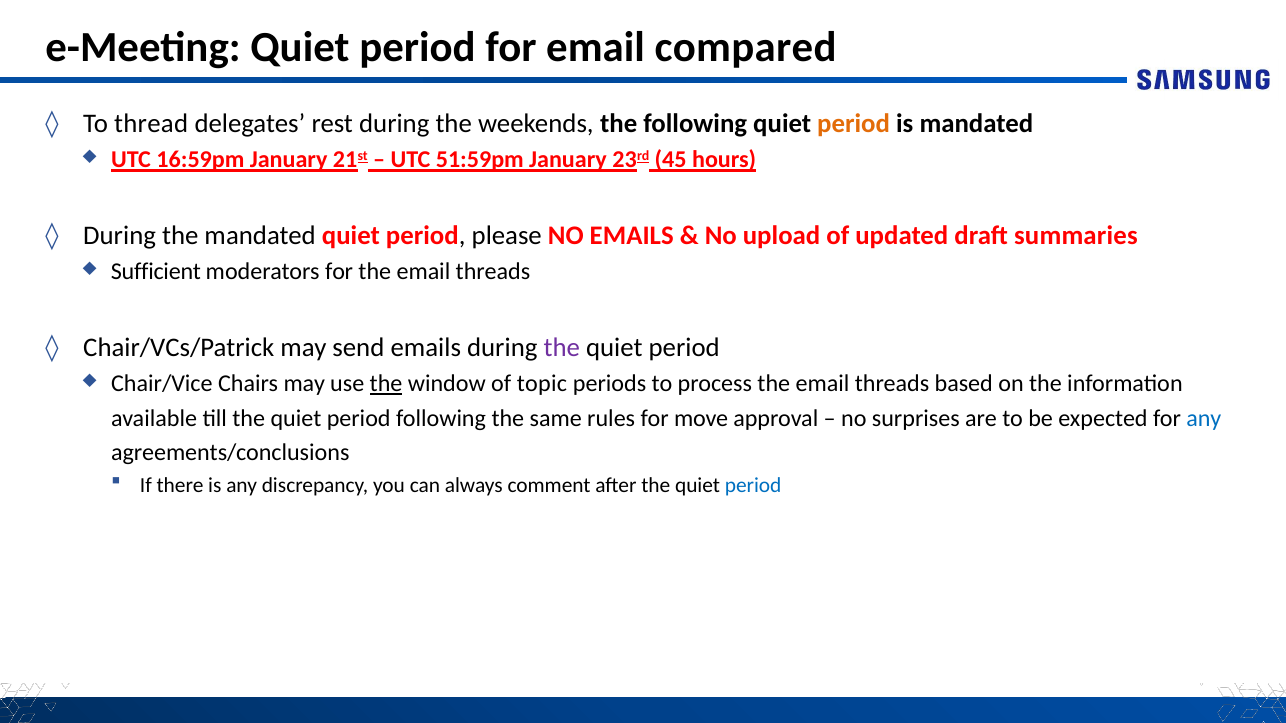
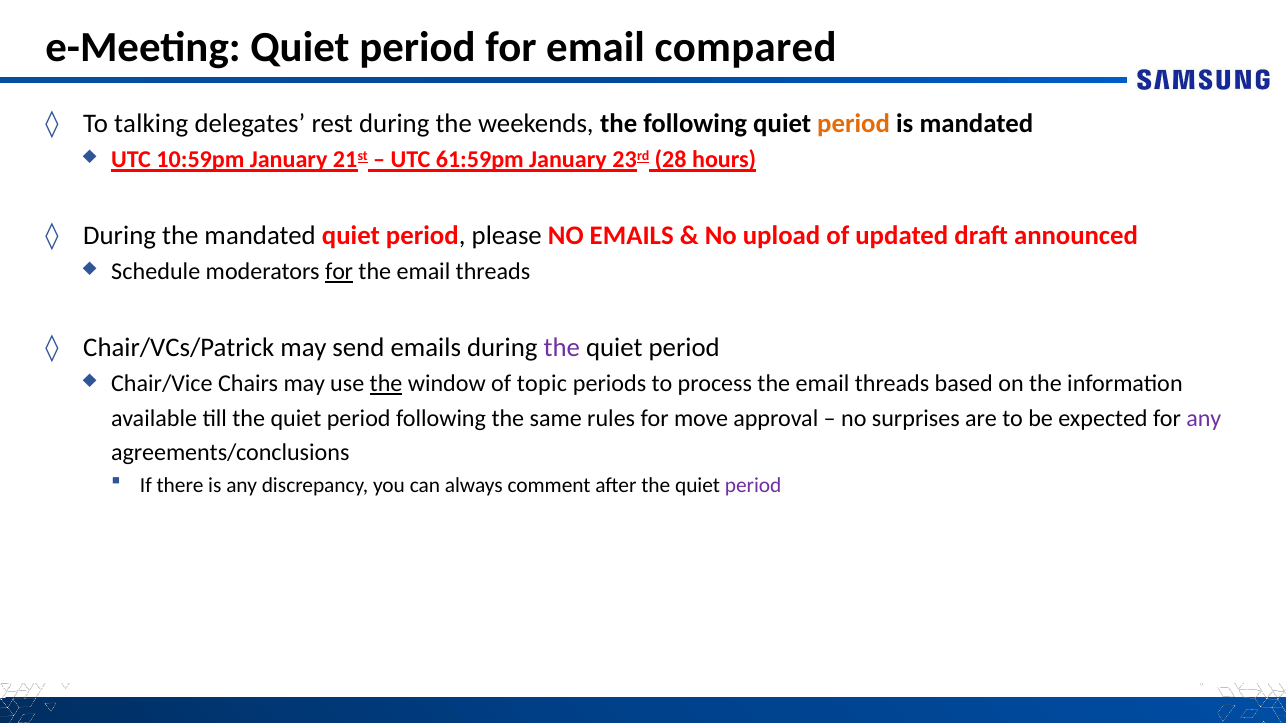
thread: thread -> talking
16:59pm: 16:59pm -> 10:59pm
51:59pm: 51:59pm -> 61:59pm
45: 45 -> 28
summaries: summaries -> announced
Sufficient: Sufficient -> Schedule
for at (339, 272) underline: none -> present
any at (1204, 419) colour: blue -> purple
period at (753, 485) colour: blue -> purple
